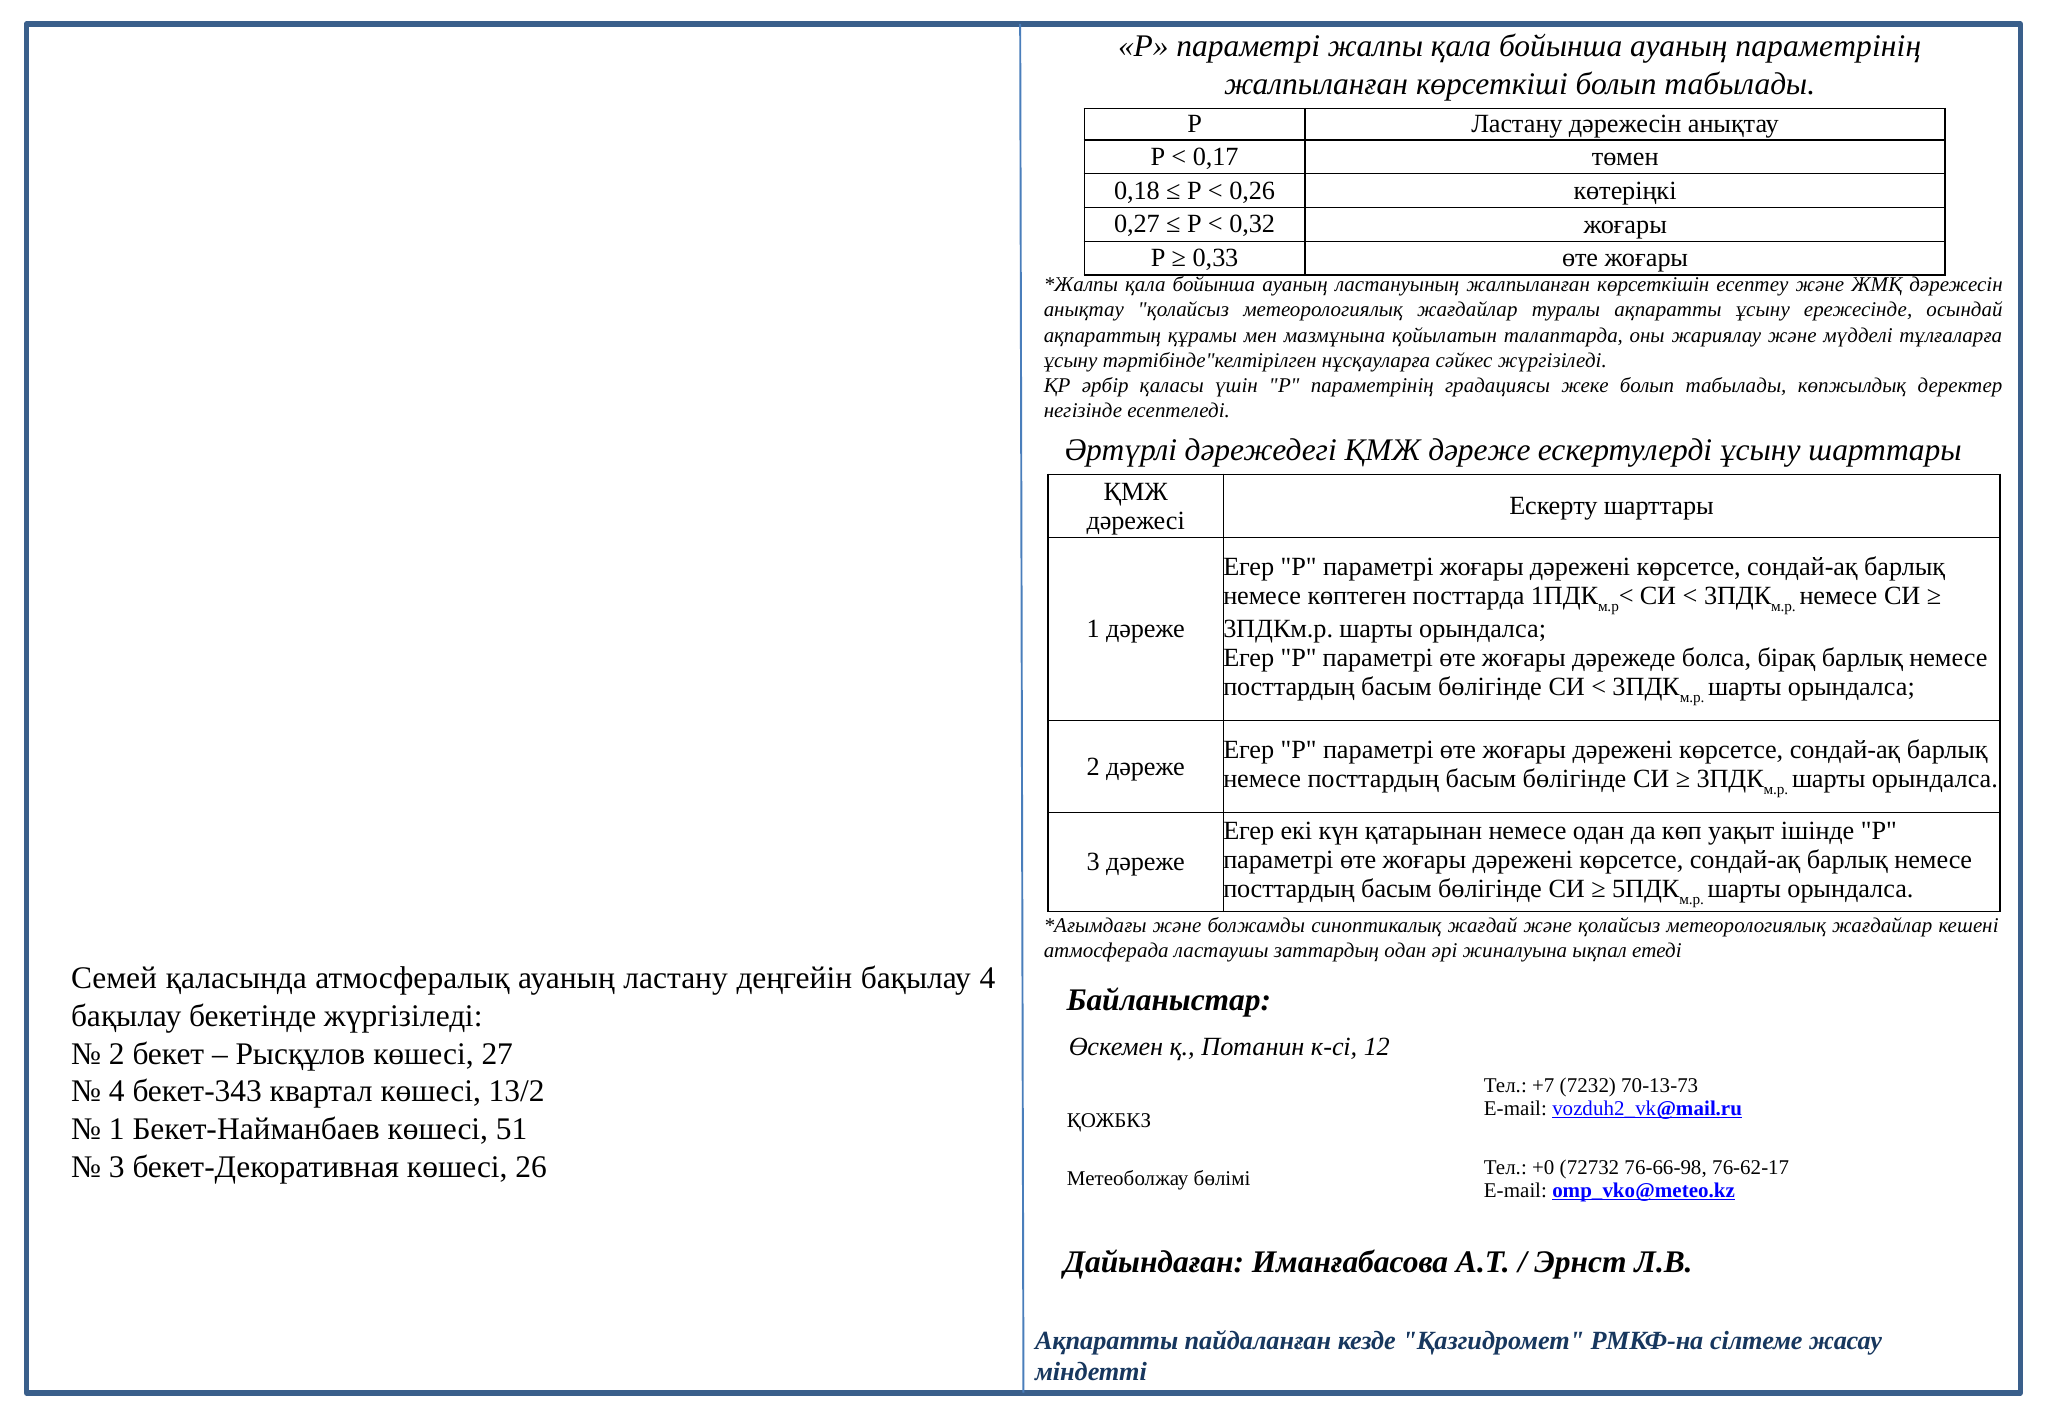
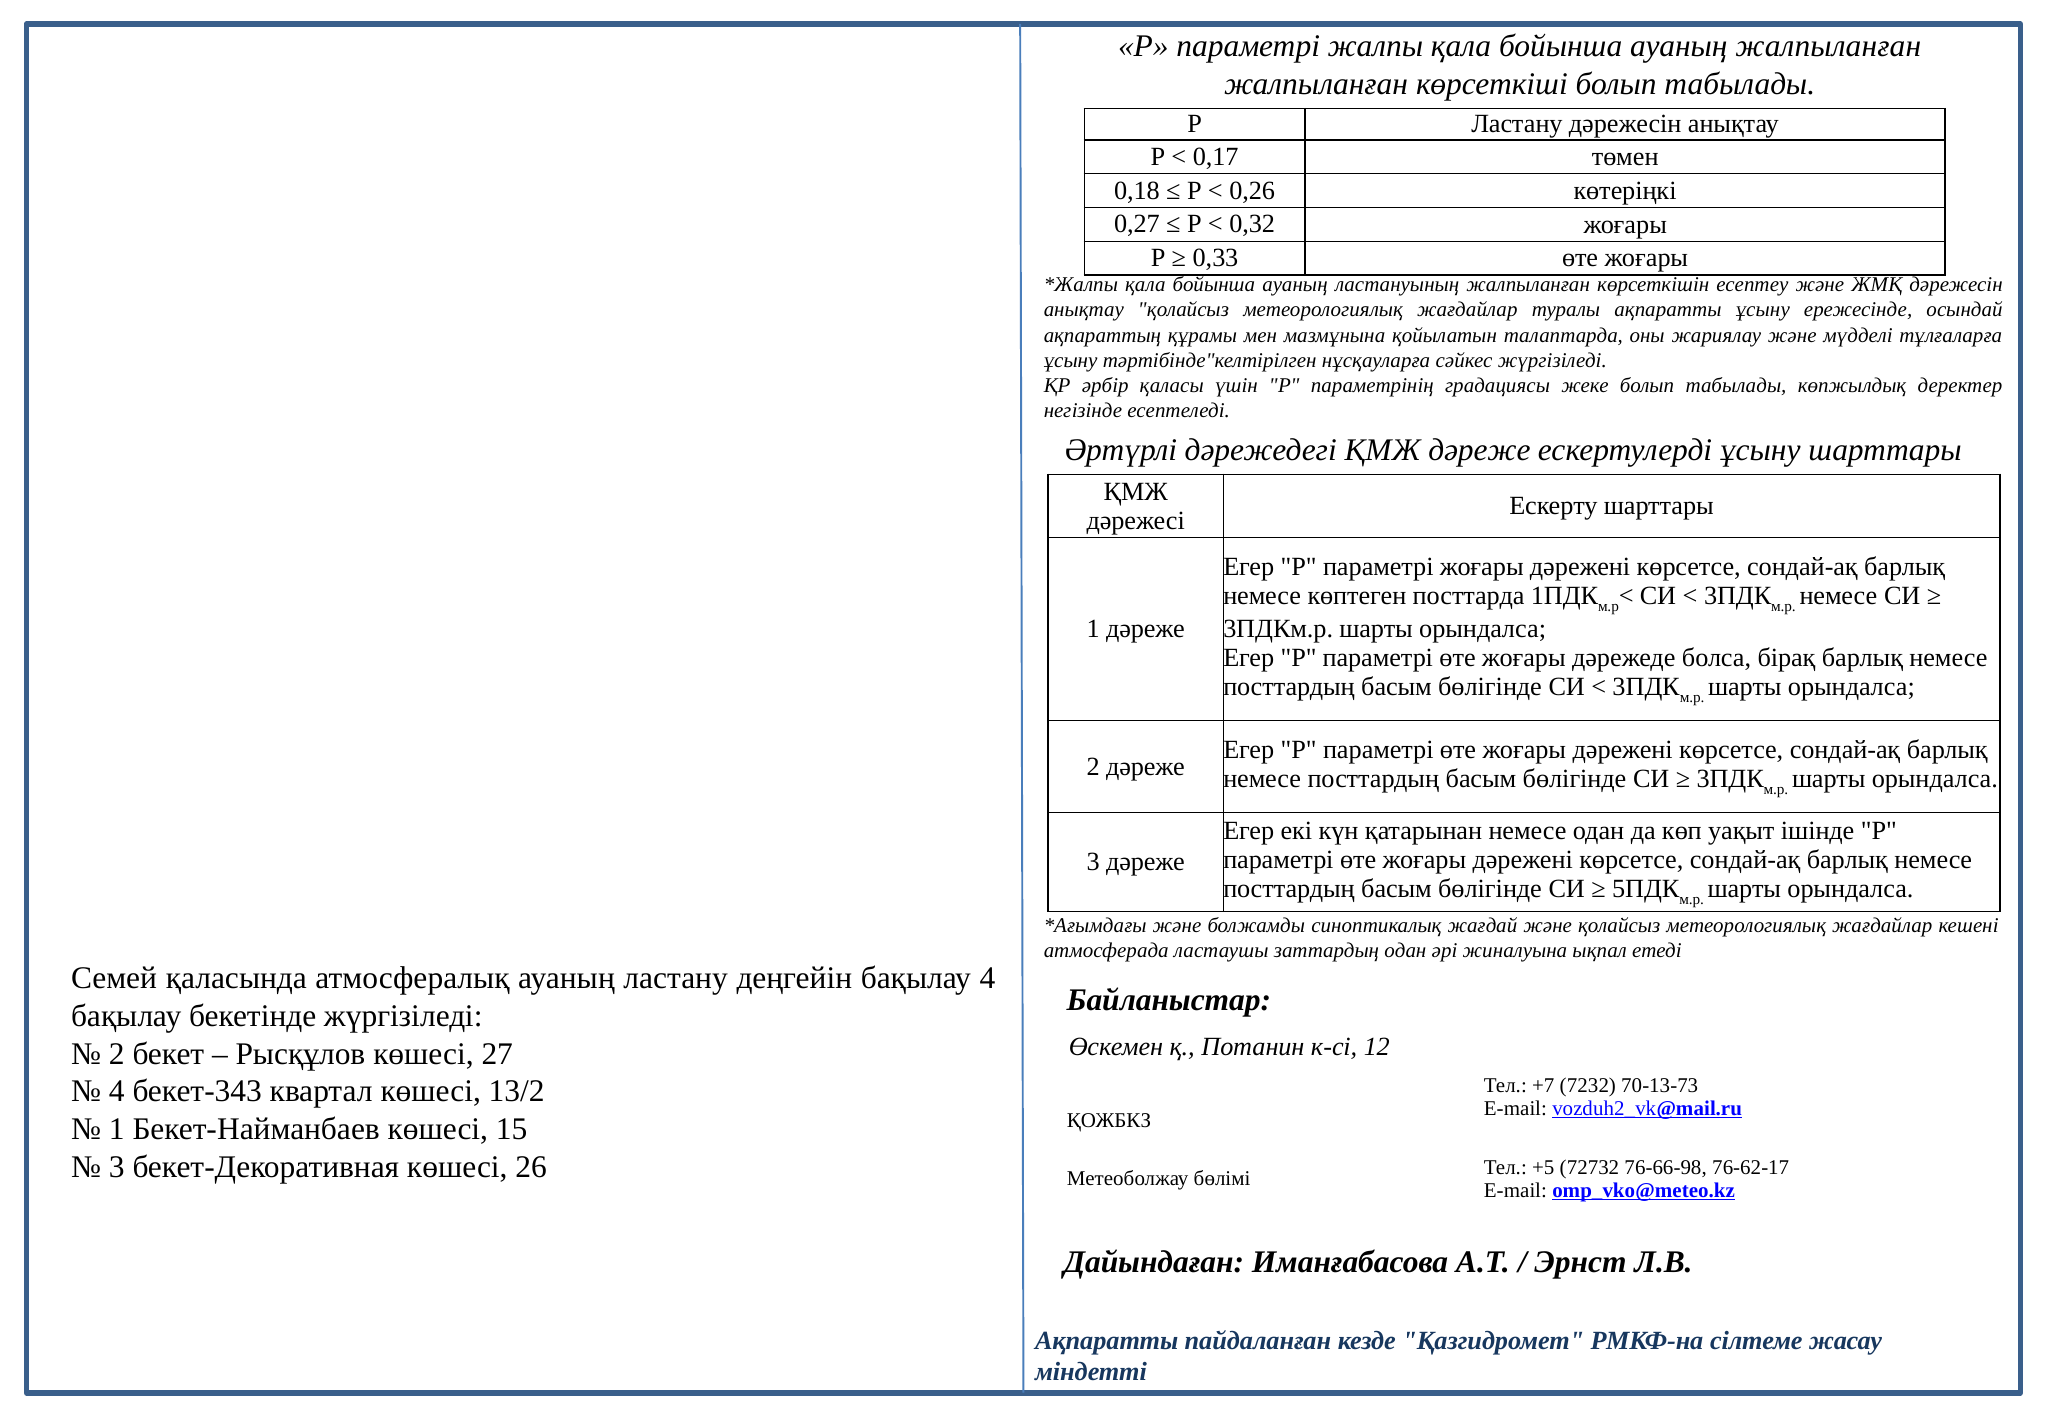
ауаның параметрінің: параметрінің -> жалпыланған
51: 51 -> 15
+0: +0 -> +5
